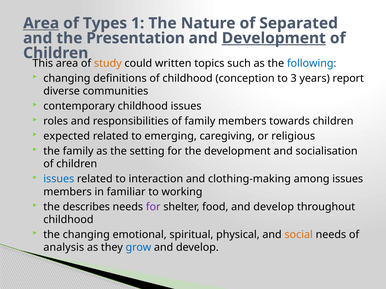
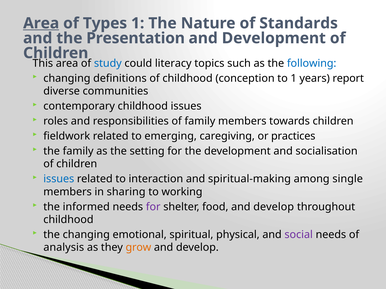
Separated: Separated -> Standards
Development at (274, 38) underline: present -> none
study colour: orange -> blue
written: written -> literacy
to 3: 3 -> 1
expected: expected -> fieldwork
religious: religious -> practices
clothing-making: clothing-making -> spiritual-making
among issues: issues -> single
familiar: familiar -> sharing
describes: describes -> informed
social colour: orange -> purple
grow colour: blue -> orange
